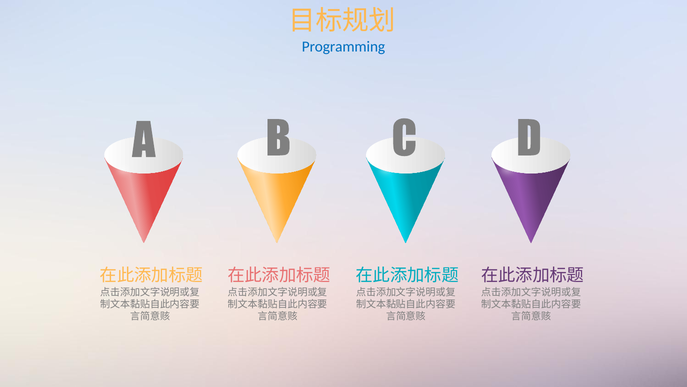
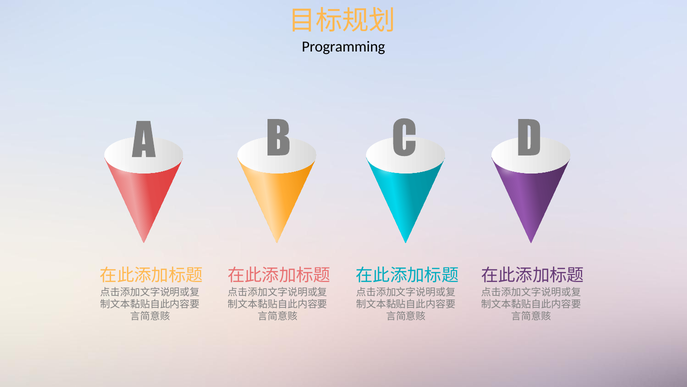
Programming colour: blue -> black
